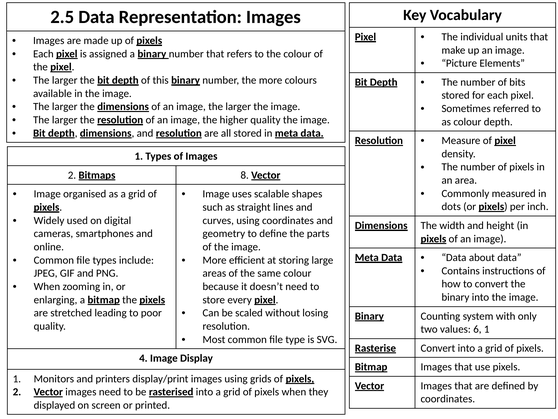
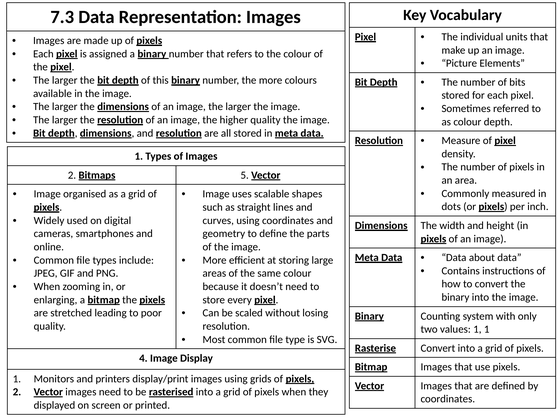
2.5: 2.5 -> 7.3
8: 8 -> 5
values 6: 6 -> 1
